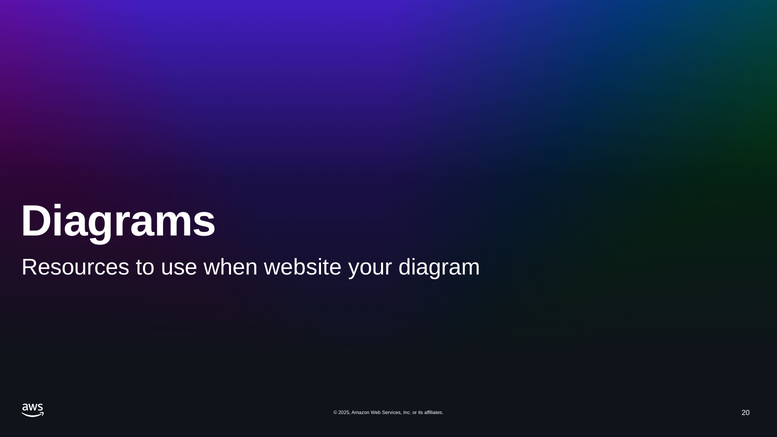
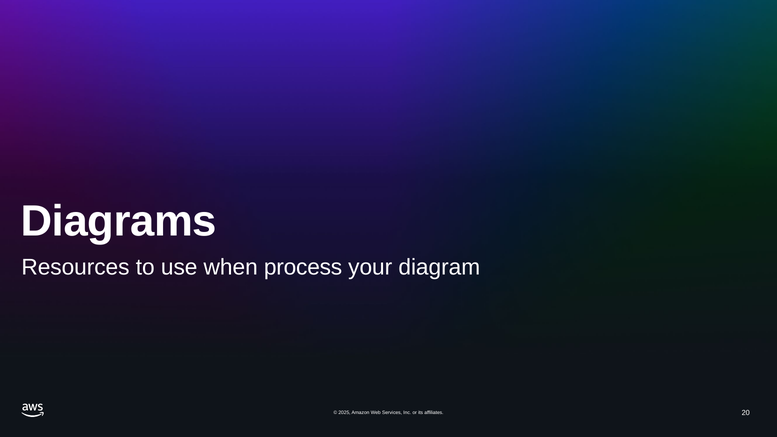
website: website -> process
